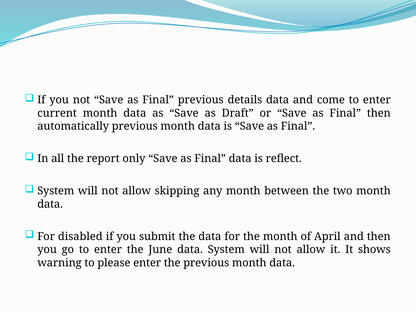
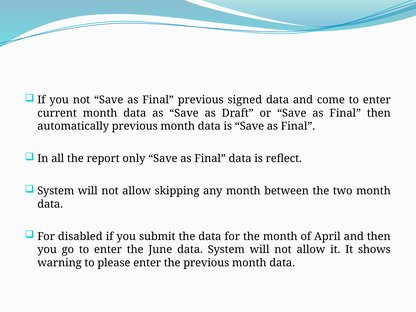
details: details -> signed
